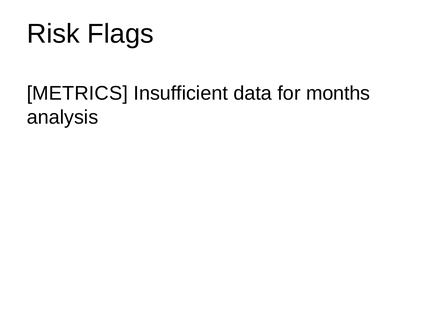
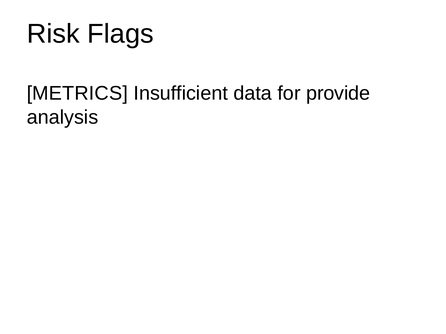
months: months -> provide
